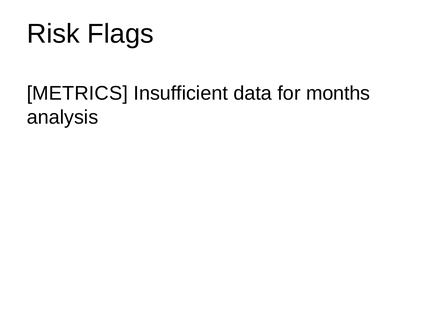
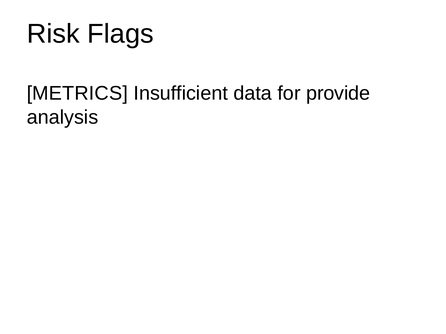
months: months -> provide
